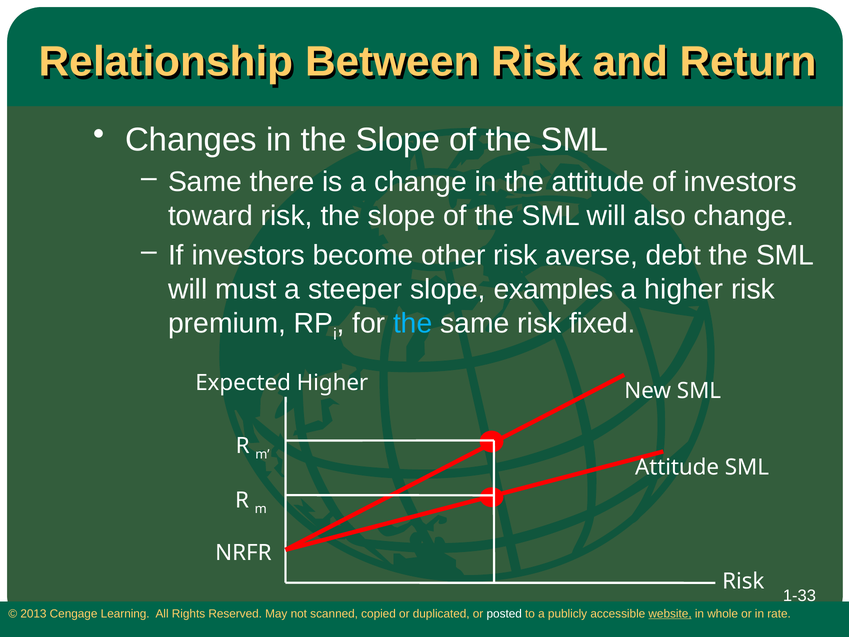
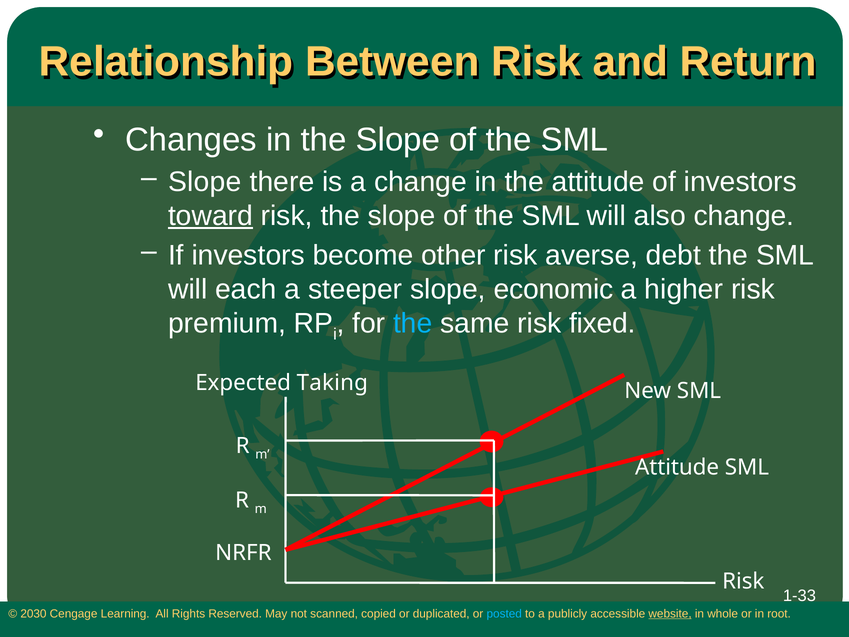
Same at (205, 182): Same -> Slope
toward underline: none -> present
must: must -> each
examples: examples -> economic
Expected Higher: Higher -> Taking
2013: 2013 -> 2030
posted colour: white -> light blue
rate: rate -> root
